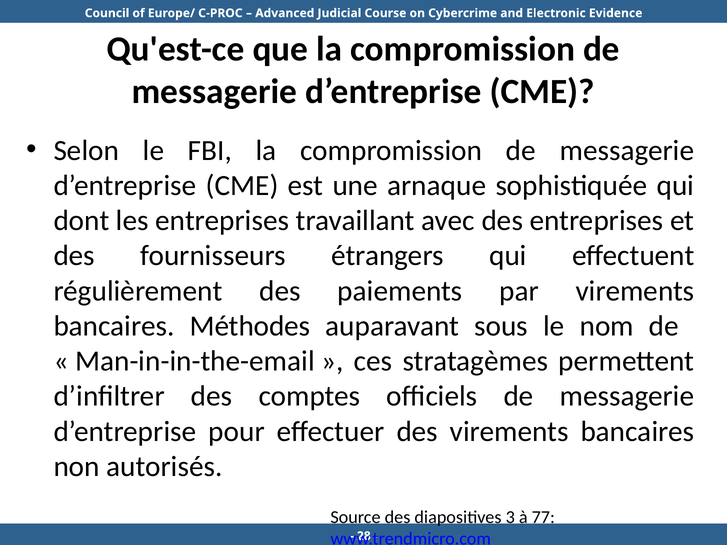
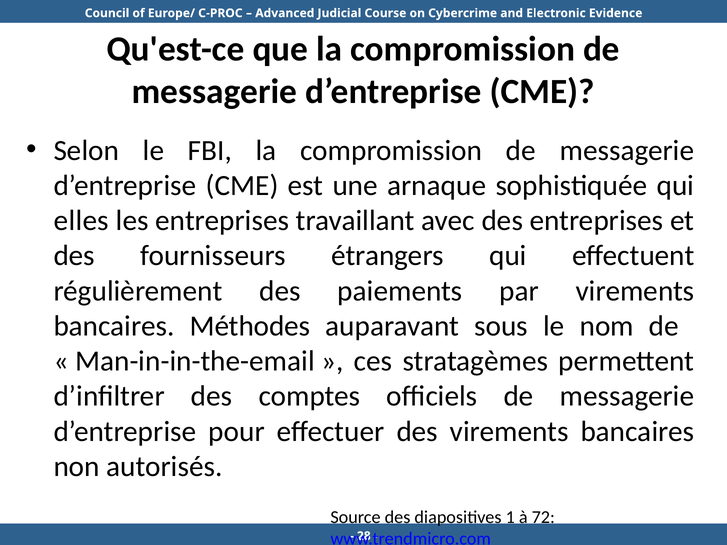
dont: dont -> elles
3: 3 -> 1
77: 77 -> 72
